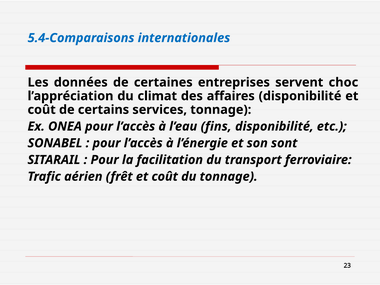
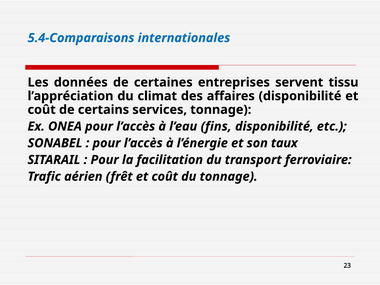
choc: choc -> tissu
sont: sont -> taux
